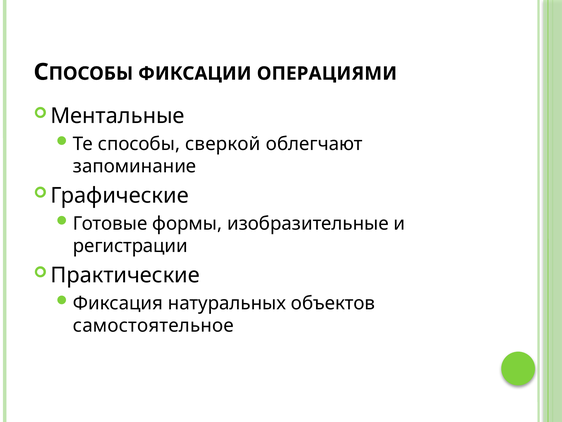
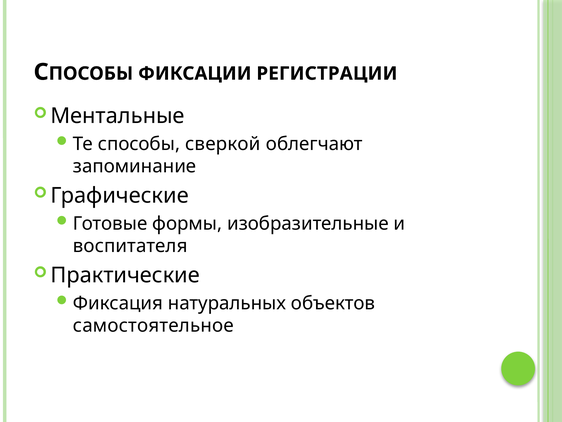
ОПЕРАЦИЯМИ: ОПЕРАЦИЯМИ -> РЕГИСТРАЦИИ
регистрации: регистрации -> воспитателя
